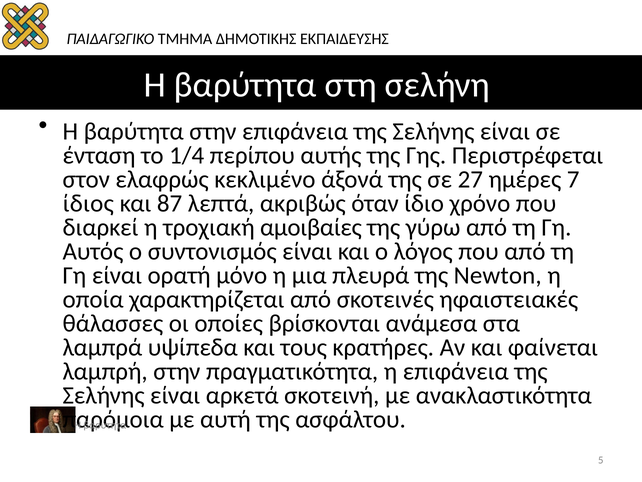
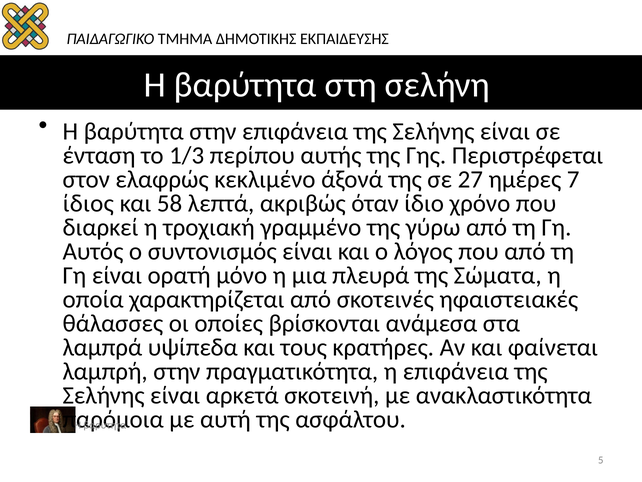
1/4: 1/4 -> 1/3
87: 87 -> 58
αμοιβαίες: αμοιβαίες -> γραμμένο
Newton: Newton -> Σώματα
